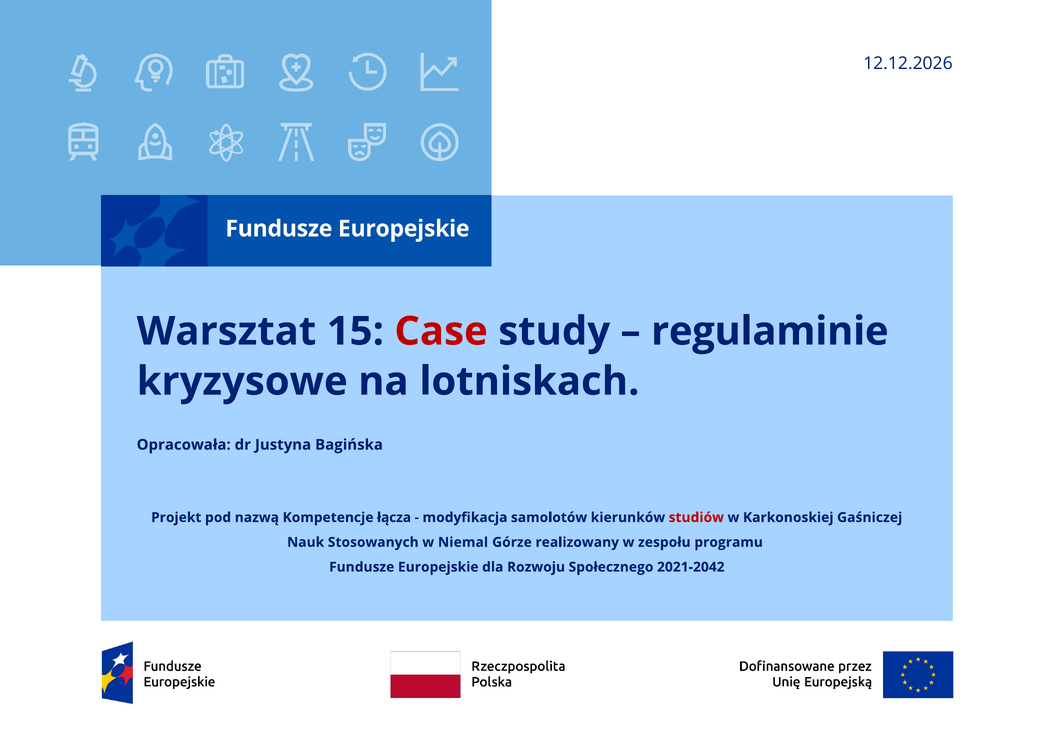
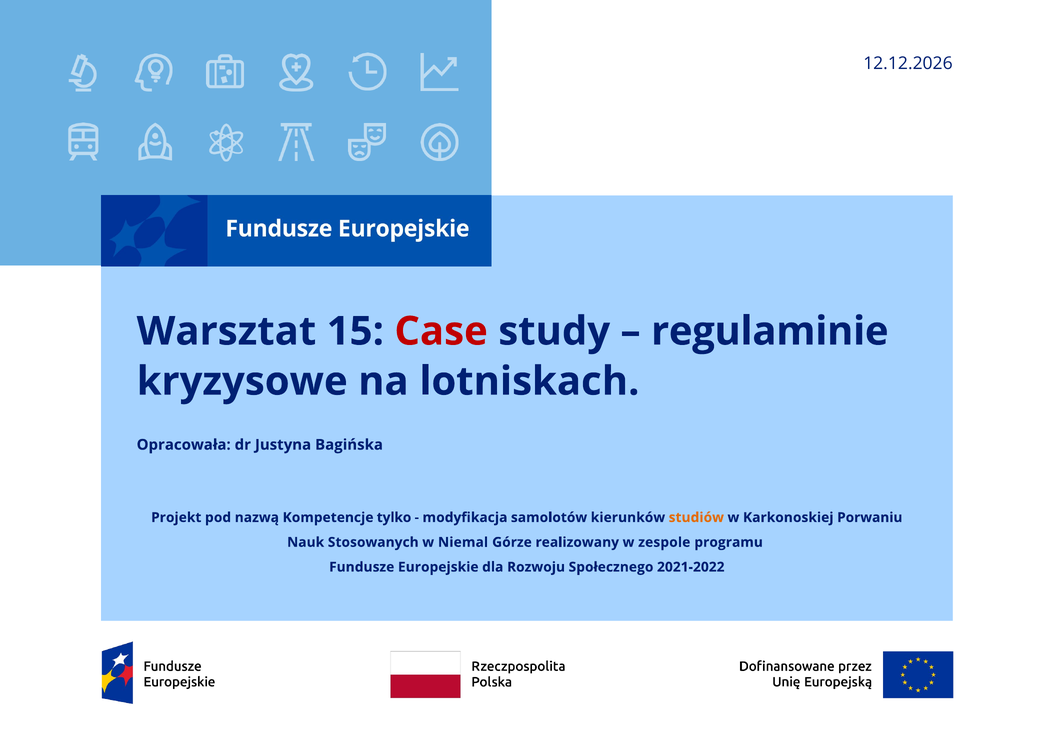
łącza: łącza -> tylko
studiów colour: red -> orange
Gaśniczej: Gaśniczej -> Porwaniu
zespołu: zespołu -> zespole
2021-2042: 2021-2042 -> 2021-2022
